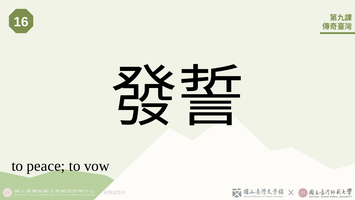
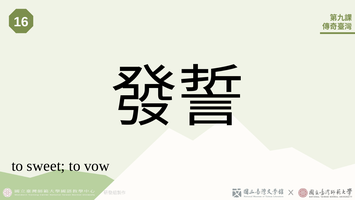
peace: peace -> sweet
